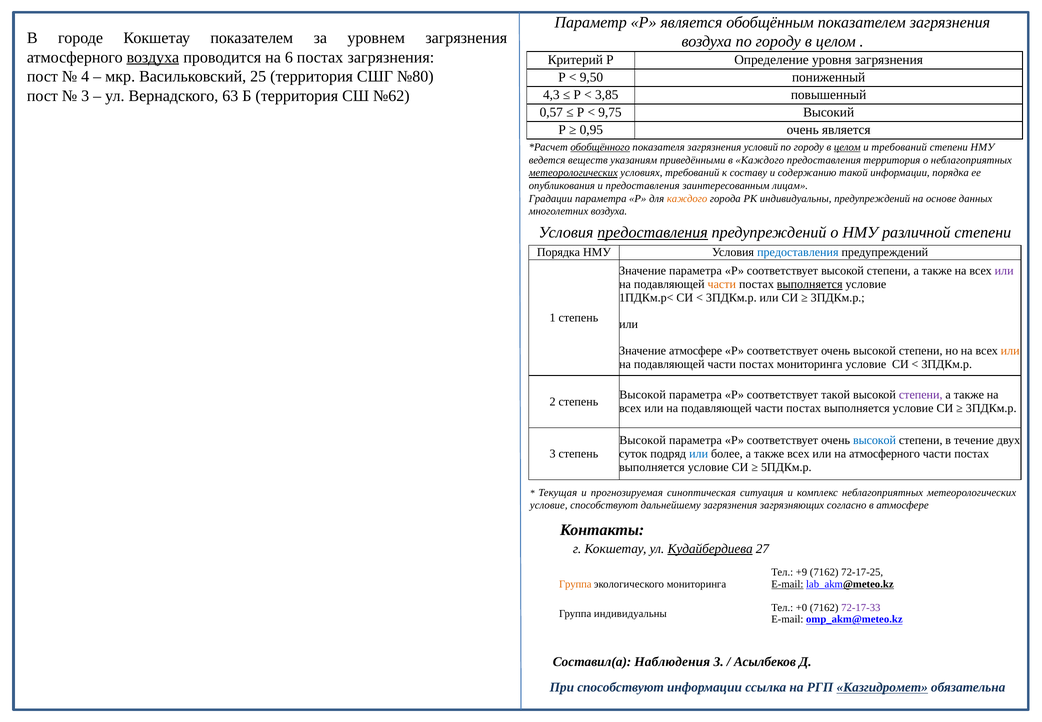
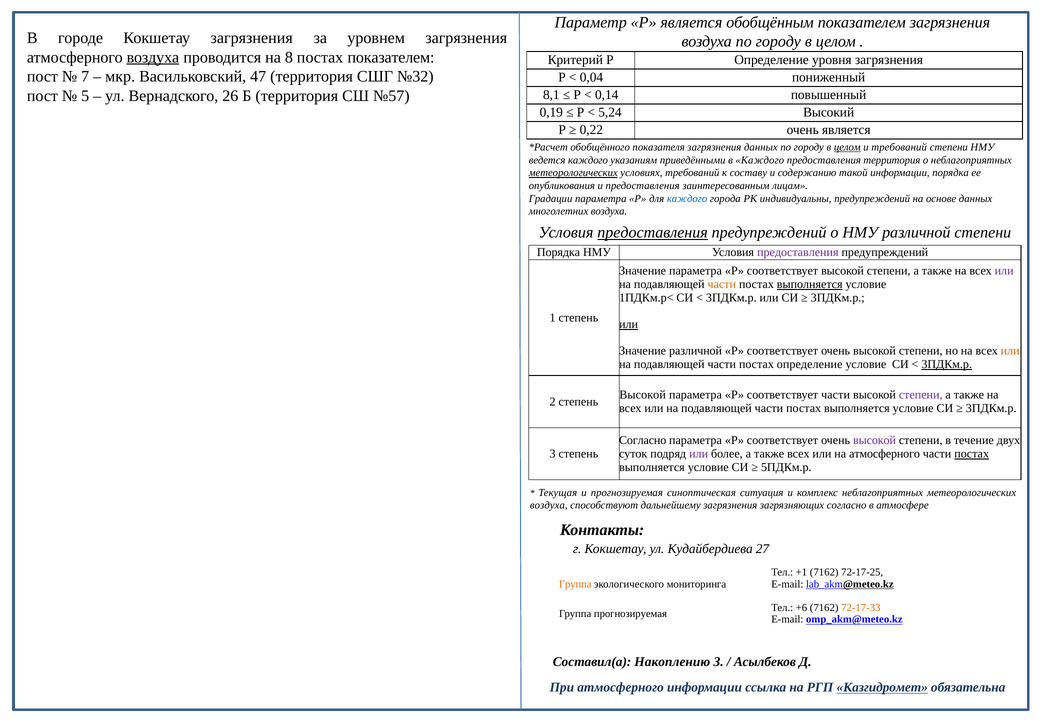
Кокшетау показателем: показателем -> загрязнения
6: 6 -> 8
постах загрязнения: загрязнения -> показателем
4: 4 -> 7
25: 25 -> 47
№80: №80 -> №32
9,50: 9,50 -> 0,04
3 at (85, 96): 3 -> 5
63: 63 -> 26
№62: №62 -> №57
4,3: 4,3 -> 8,1
3,85: 3,85 -> 0,14
0,57: 0,57 -> 0,19
9,75: 9,75 -> 5,24
0,95: 0,95 -> 0,22
обобщённого underline: present -> none
загрязнения условий: условий -> данных
ведется веществ: веществ -> каждого
каждого at (687, 198) colour: orange -> blue
предоставления at (798, 252) colour: blue -> purple
или at (629, 324) underline: none -> present
Значение атмосфере: атмосфере -> различной
постах мониторинга: мониторинга -> определение
3ПДКм.р at (947, 364) underline: none -> present
соответствует такой: такой -> части
Высокой at (643, 440): Высокой -> Согласно
высокой at (875, 440) colour: blue -> purple
или at (699, 453) colour: blue -> purple
постах at (972, 453) underline: none -> present
условие at (549, 505): условие -> воздуха
Кудайбердиева underline: present -> none
+9: +9 -> +1
E-mail at (787, 584) underline: present -> none
+0: +0 -> +6
72-17-33 colour: purple -> orange
Группа индивидуальны: индивидуальны -> прогнозируемая
Наблюдения: Наблюдения -> Накоплению
При способствуют: способствуют -> атмосферного
